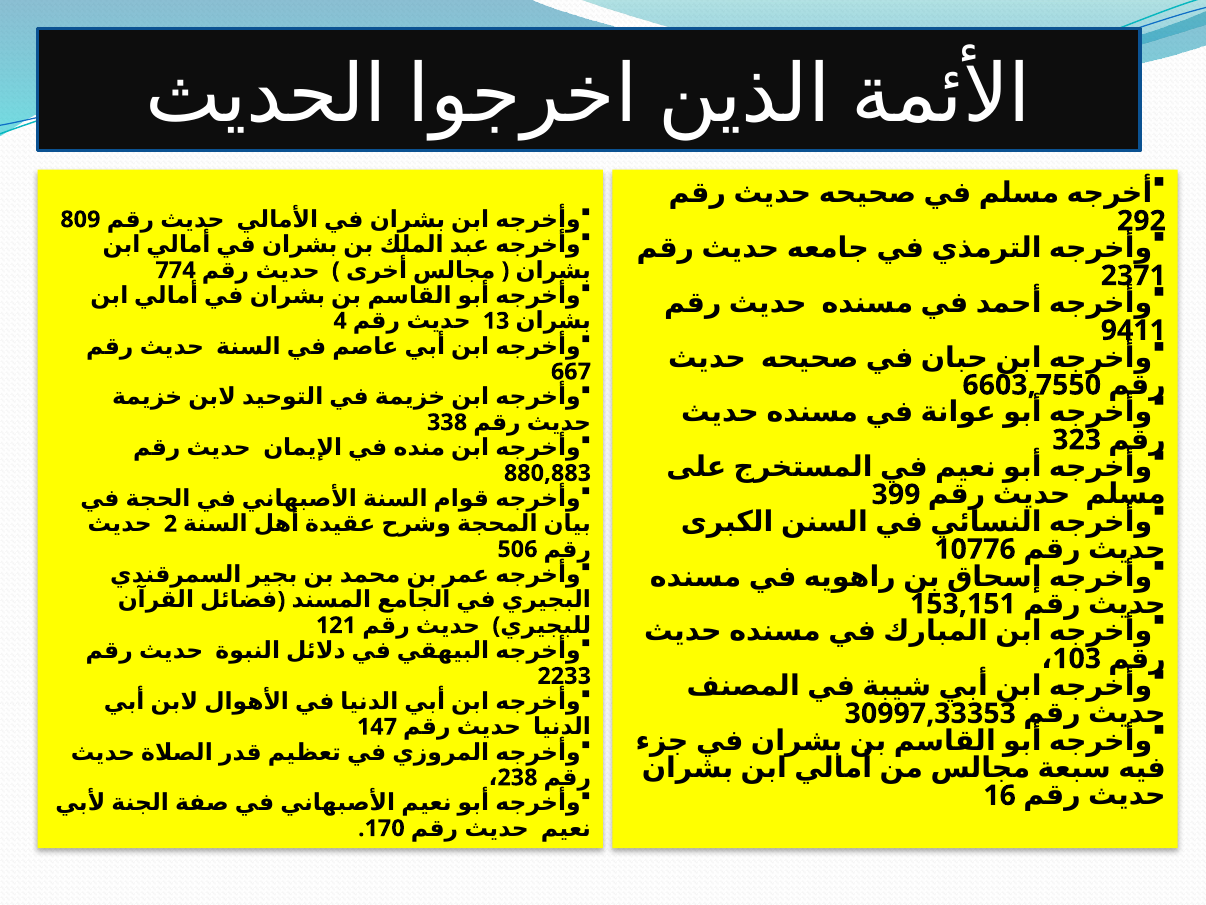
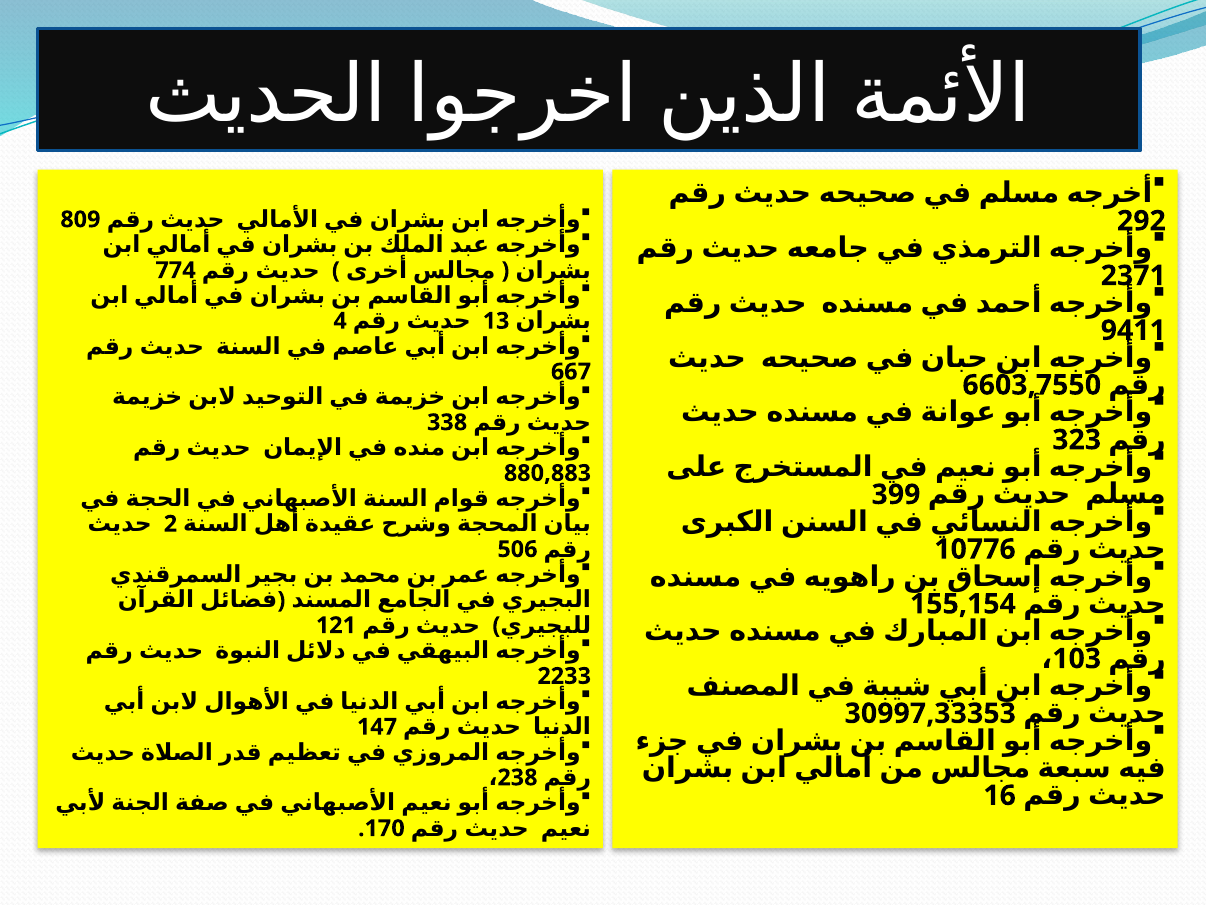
153,151: 153,151 -> 155,154
